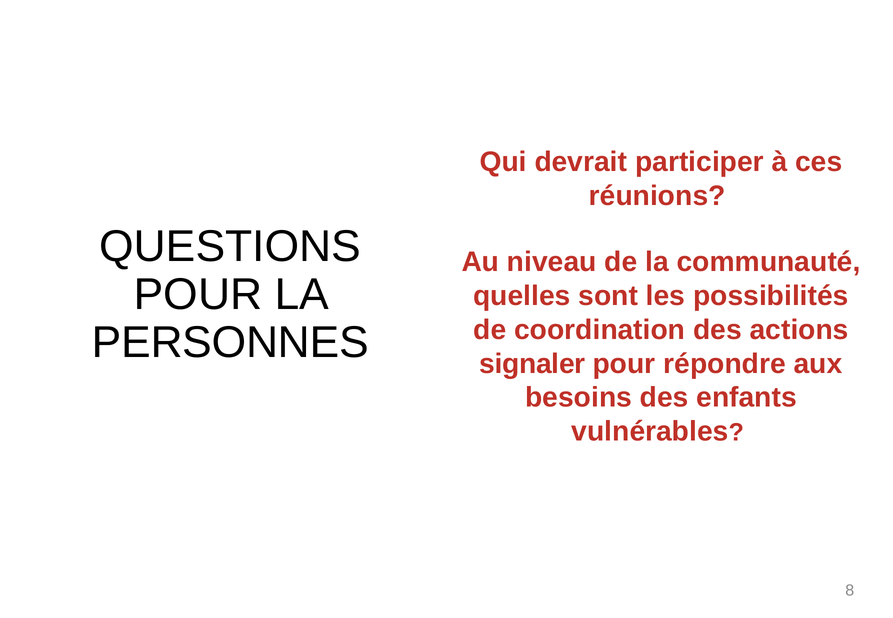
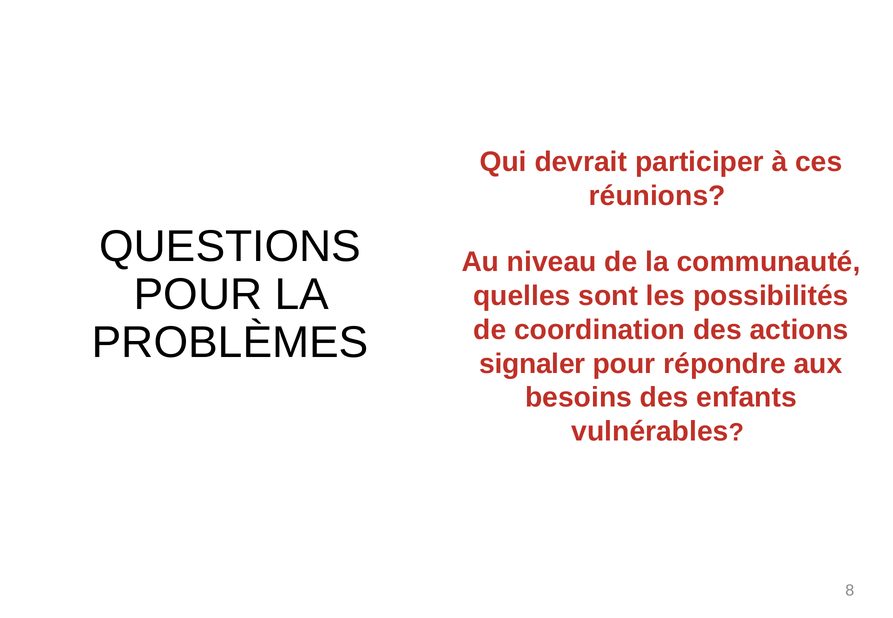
PERSONNES: PERSONNES -> PROBLÈMES
